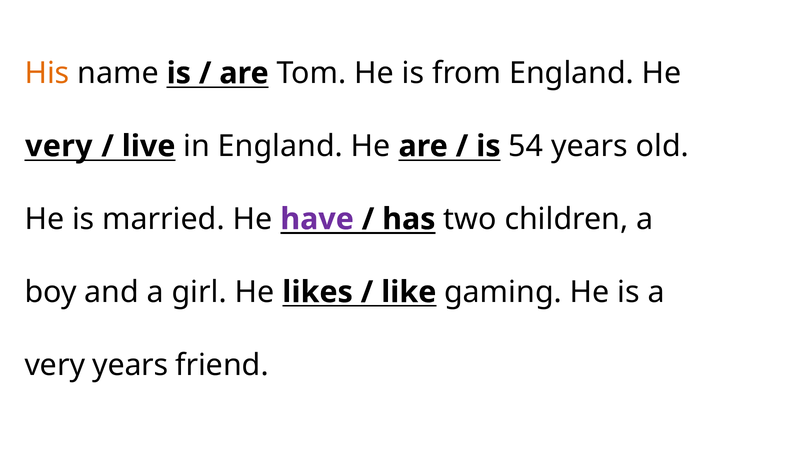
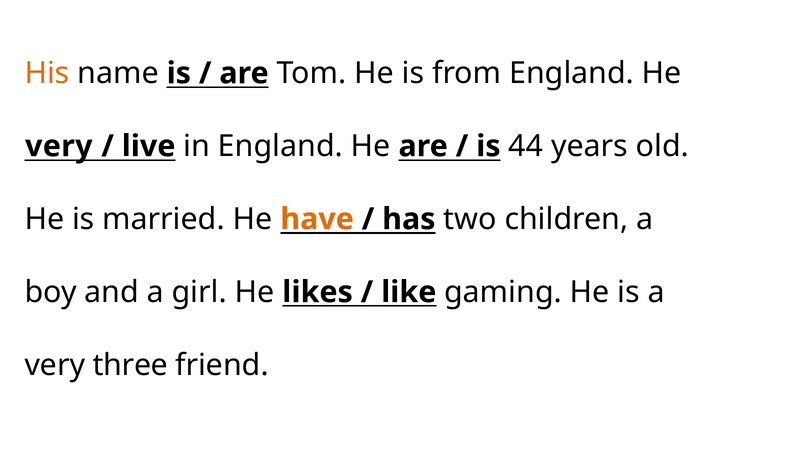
54: 54 -> 44
have colour: purple -> orange
very years: years -> three
